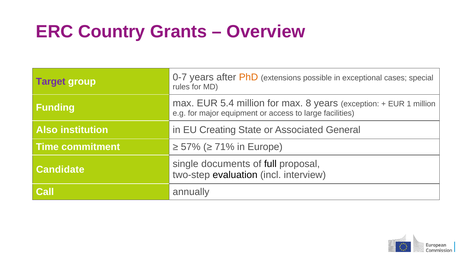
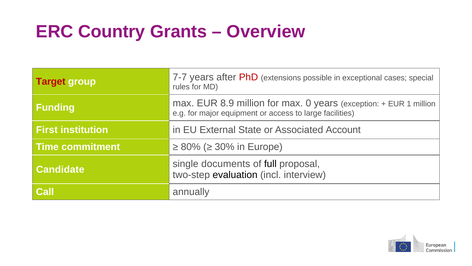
Target colour: purple -> red
0-7: 0-7 -> 7-7
PhD colour: orange -> red
5.4: 5.4 -> 8.9
8: 8 -> 0
Also: Also -> First
Creating: Creating -> External
General: General -> Account
57%: 57% -> 80%
71%: 71% -> 30%
